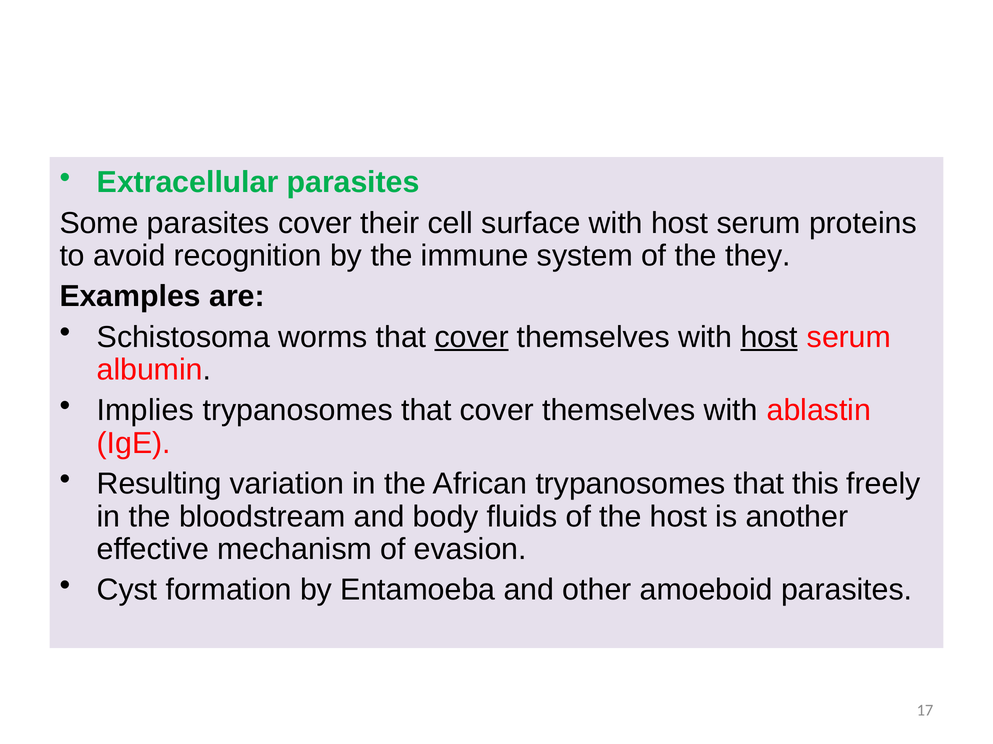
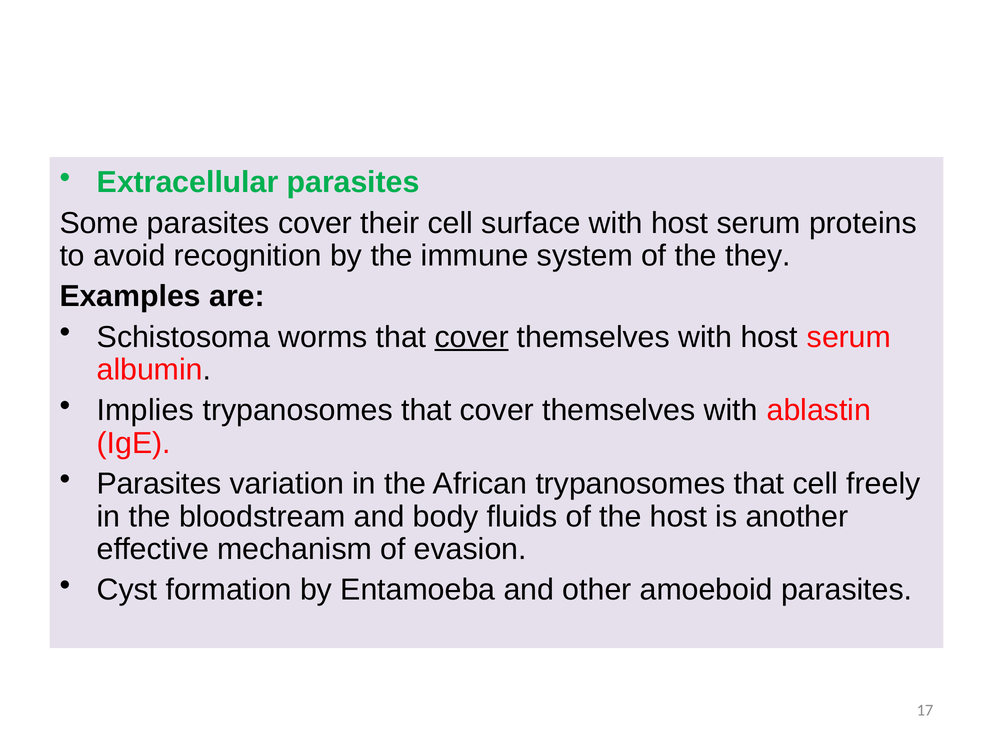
host at (769, 337) underline: present -> none
Resulting at (159, 484): Resulting -> Parasites
that this: this -> cell
